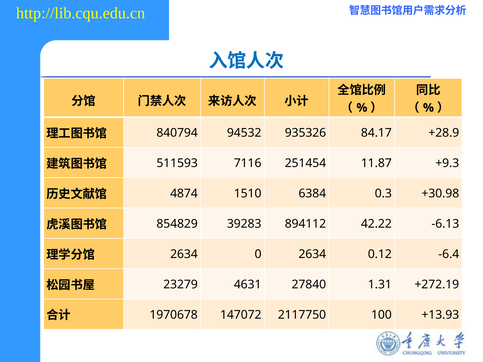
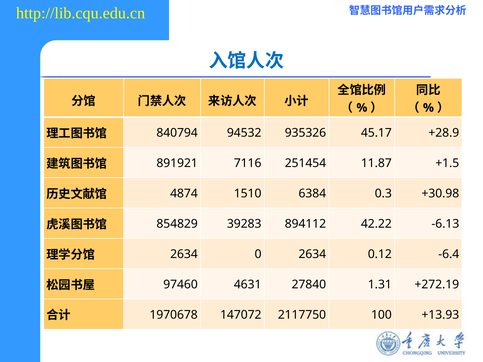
84.17: 84.17 -> 45.17
511593: 511593 -> 891921
+9.3: +9.3 -> +1.5
23279: 23279 -> 97460
